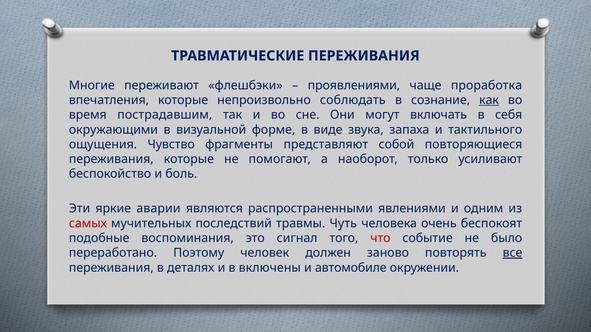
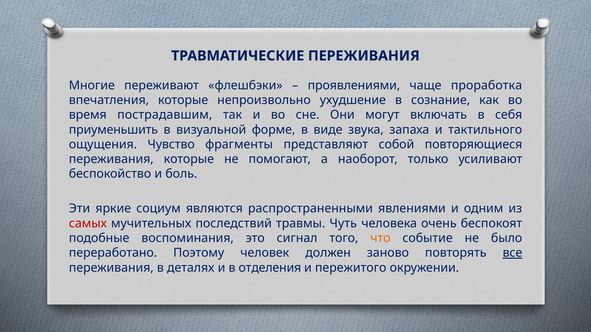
соблюдать: соблюдать -> ухудшение
как underline: present -> none
окружающими: окружающими -> приуменьшить
аварии: аварии -> социум
что colour: red -> orange
включены: включены -> отделения
автомобиле: автомобиле -> пережитого
